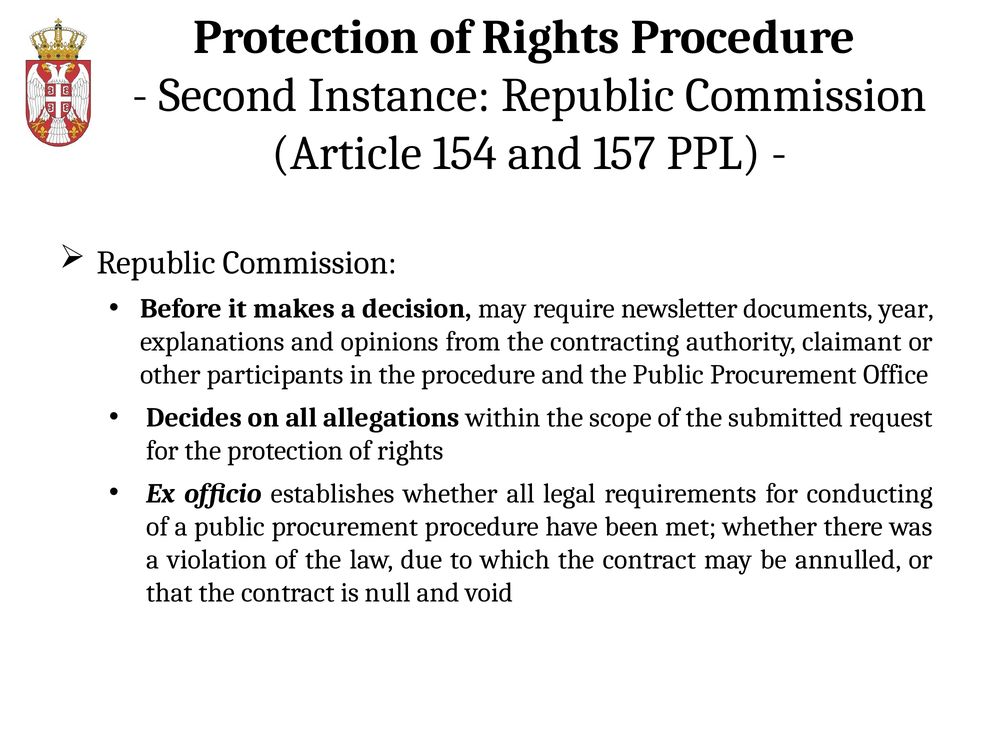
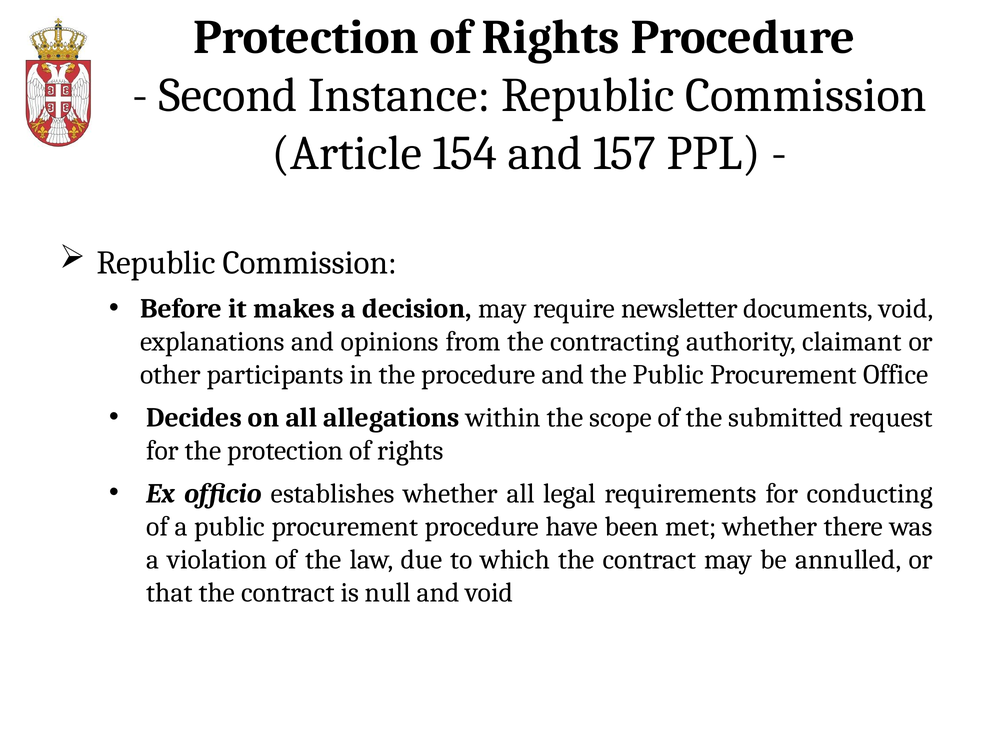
documents year: year -> void
